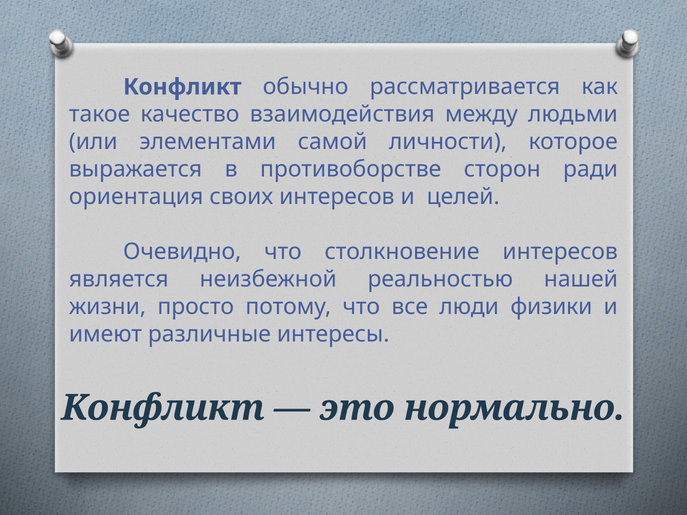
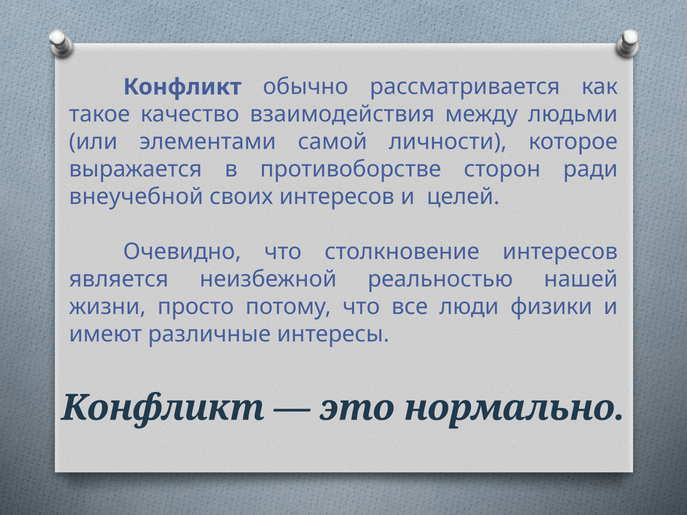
ориентация: ориентация -> внеучебной
